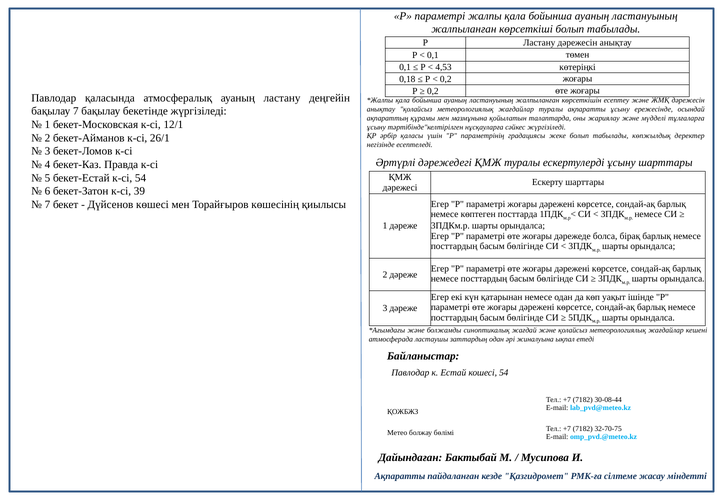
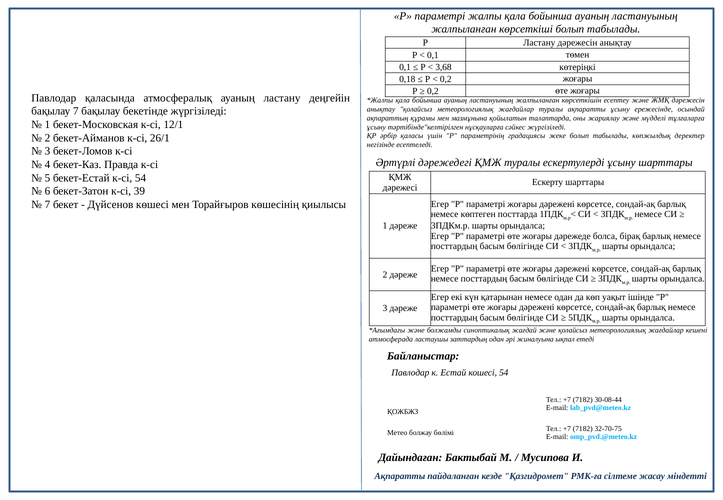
4,53: 4,53 -> 3,68
